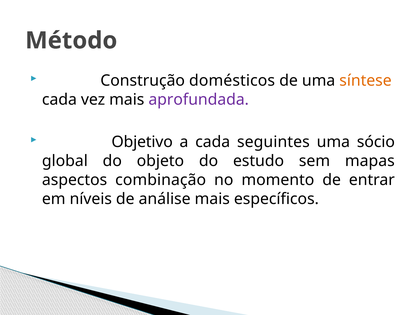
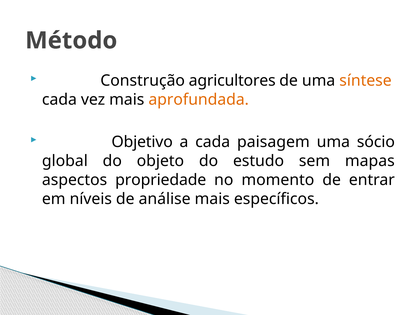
domésticos: domésticos -> agricultores
aprofundada colour: purple -> orange
seguintes: seguintes -> paisagem
combinação: combinação -> propriedade
